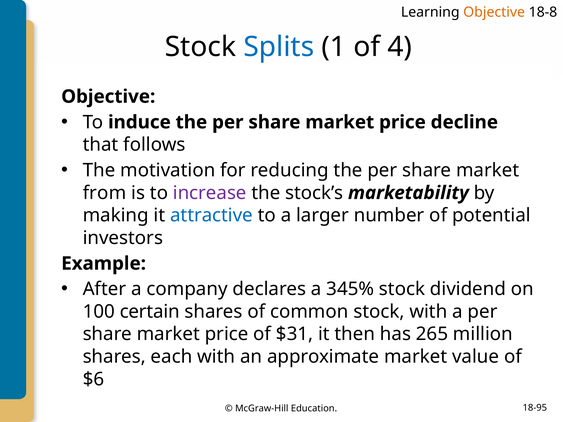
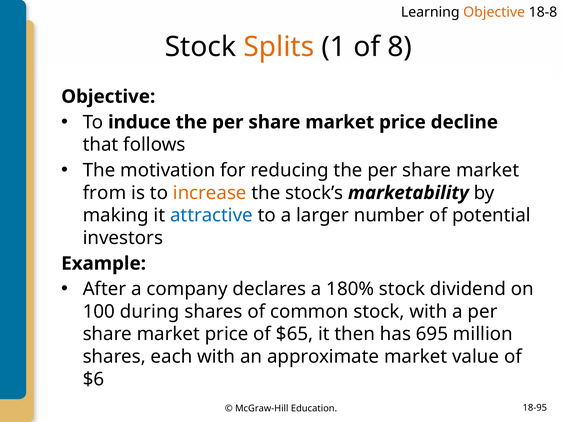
Splits colour: blue -> orange
4: 4 -> 8
increase colour: purple -> orange
345%: 345% -> 180%
certain: certain -> during
$31: $31 -> $65
265: 265 -> 695
